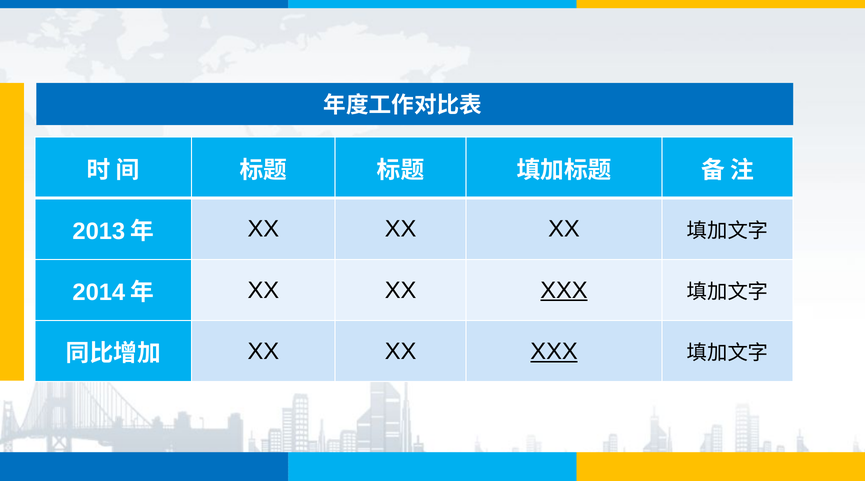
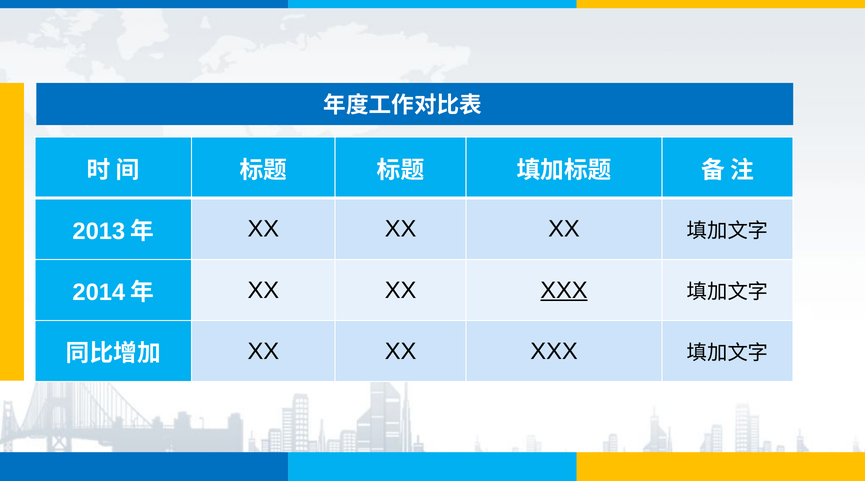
XXX at (554, 351) underline: present -> none
